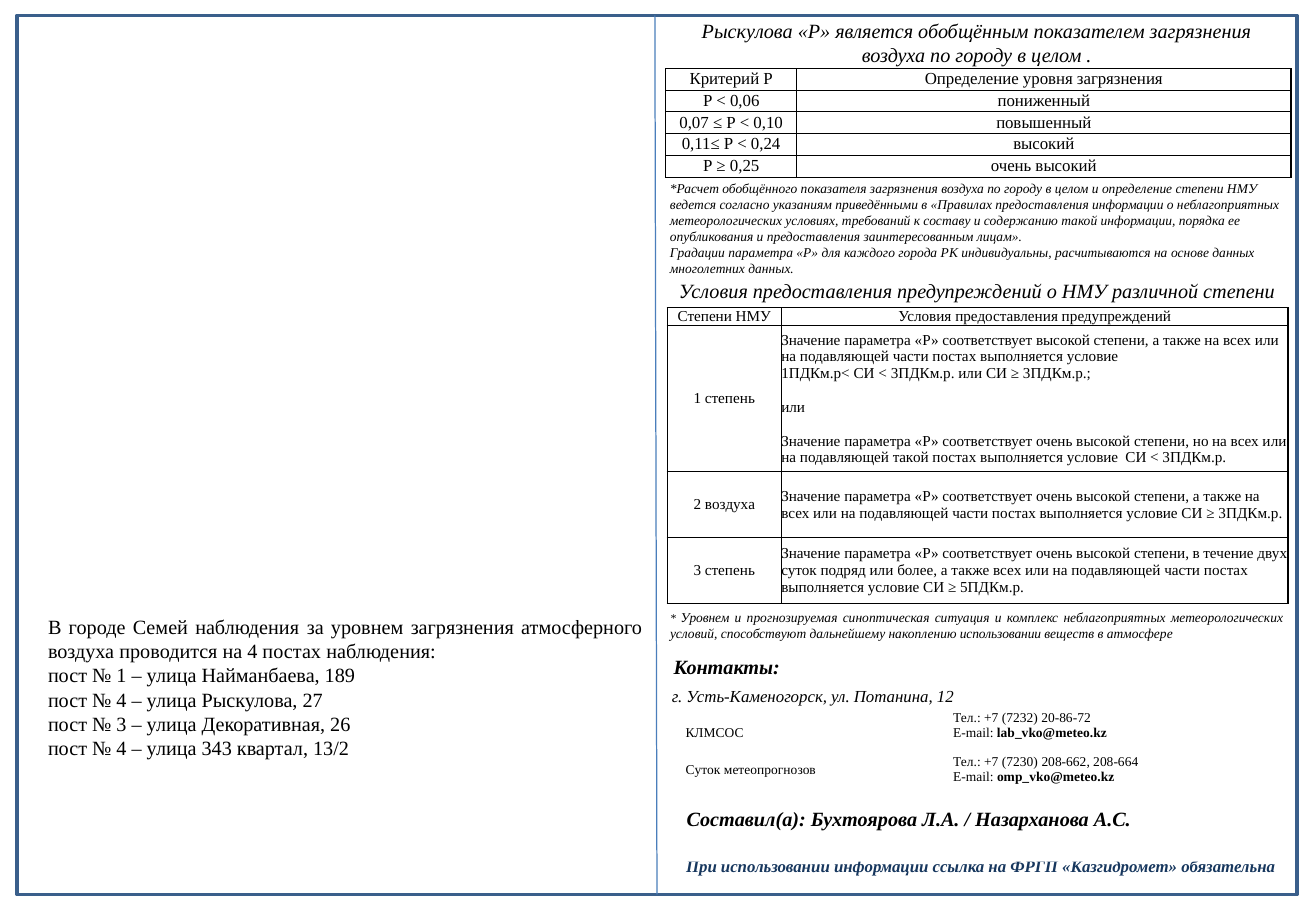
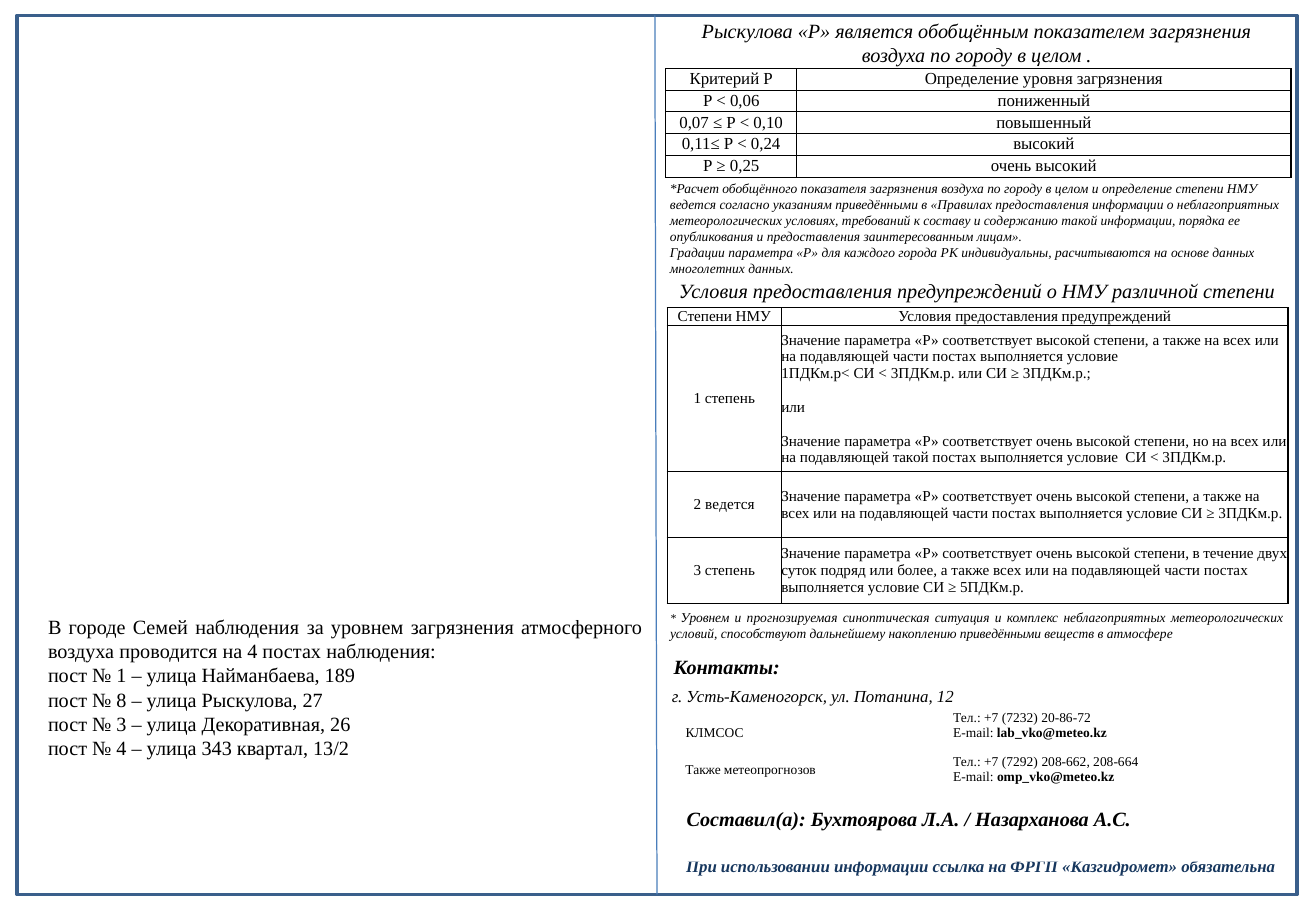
2 воздуха: воздуха -> ведется
накоплению использовании: использовании -> приведёнными
4 at (121, 700): 4 -> 8
7230: 7230 -> 7292
Суток at (703, 770): Суток -> Также
